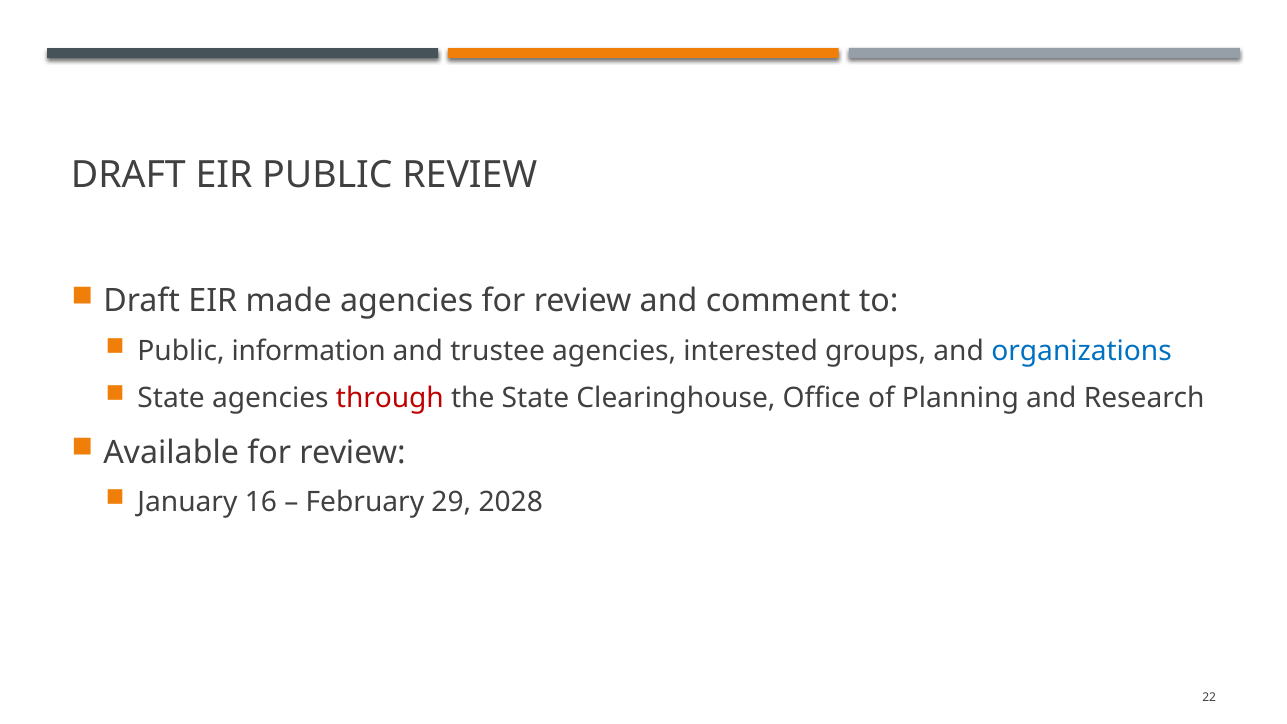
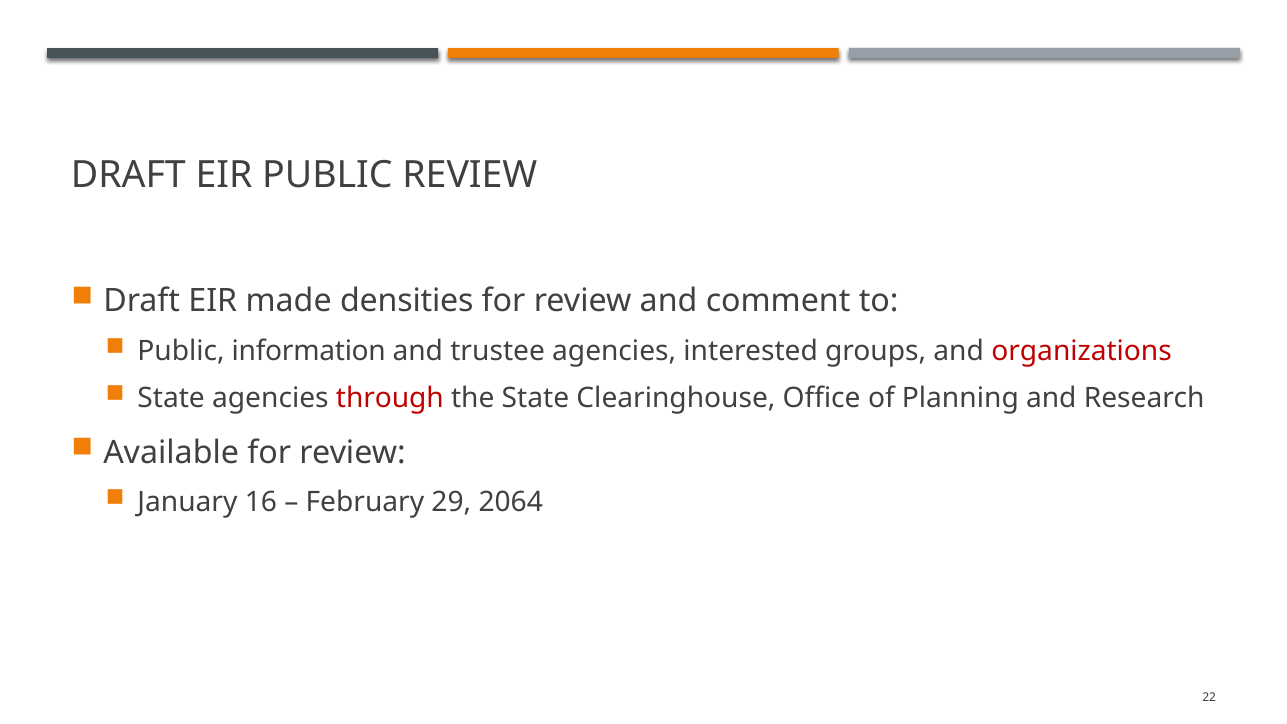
made agencies: agencies -> densities
organizations colour: blue -> red
2028: 2028 -> 2064
